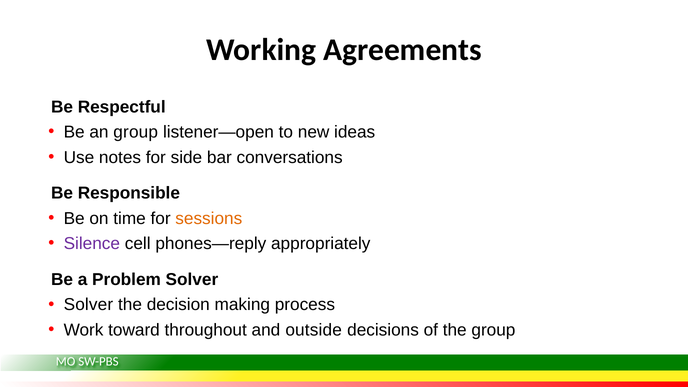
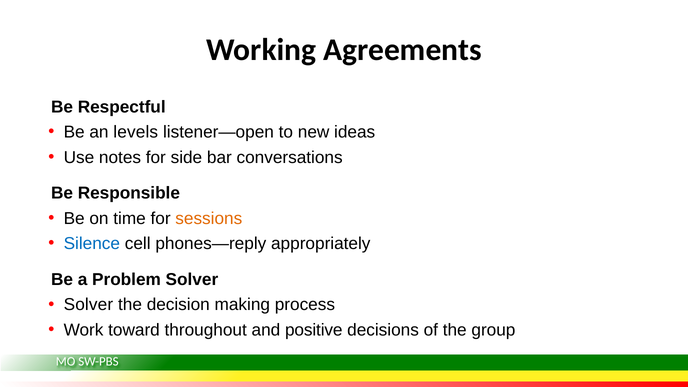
an group: group -> levels
Silence colour: purple -> blue
outside: outside -> positive
